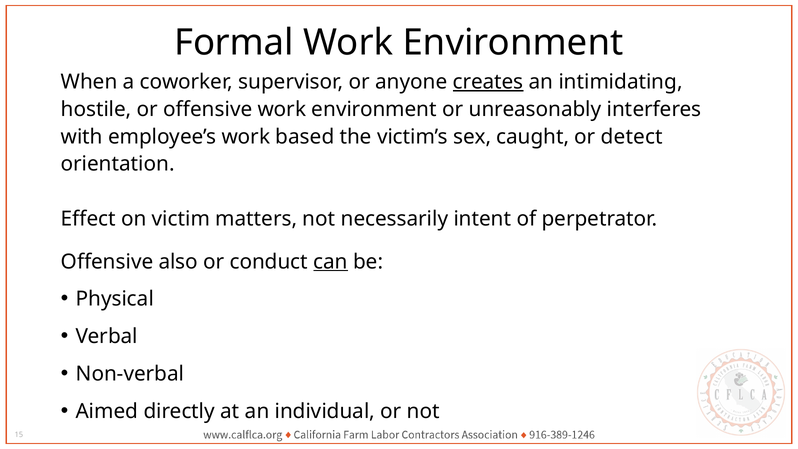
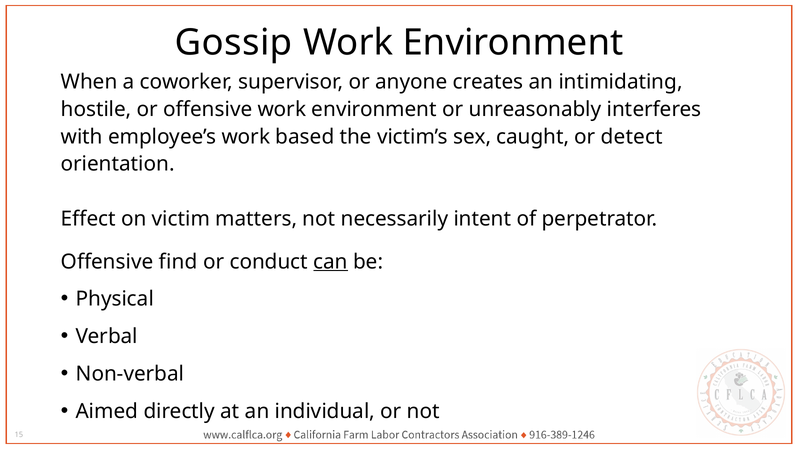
Formal: Formal -> Gossip
creates underline: present -> none
also: also -> find
